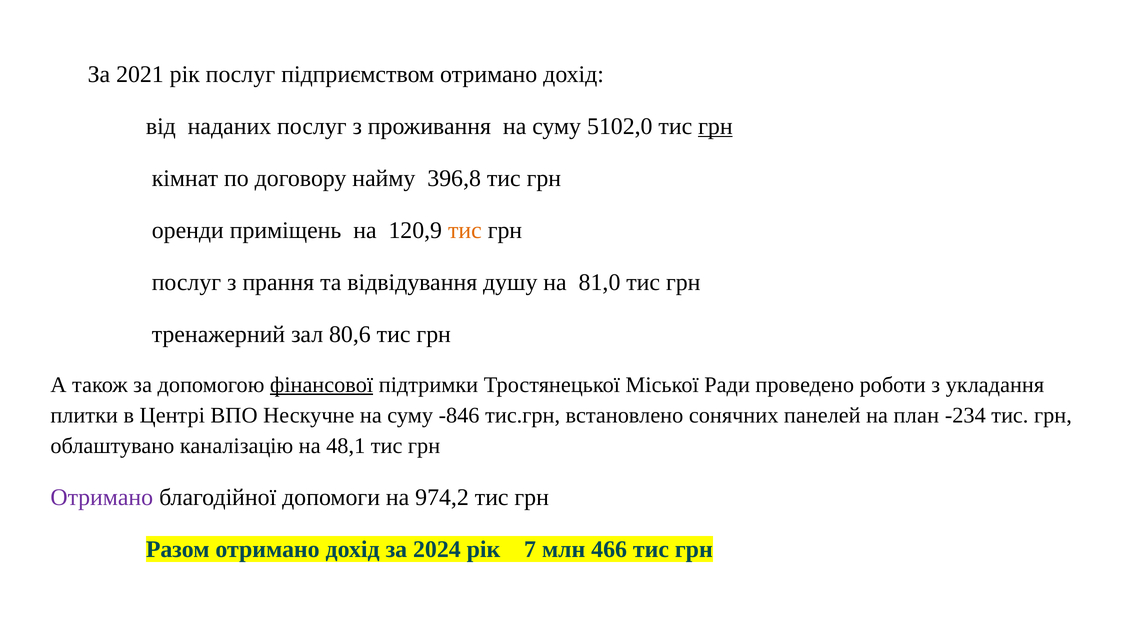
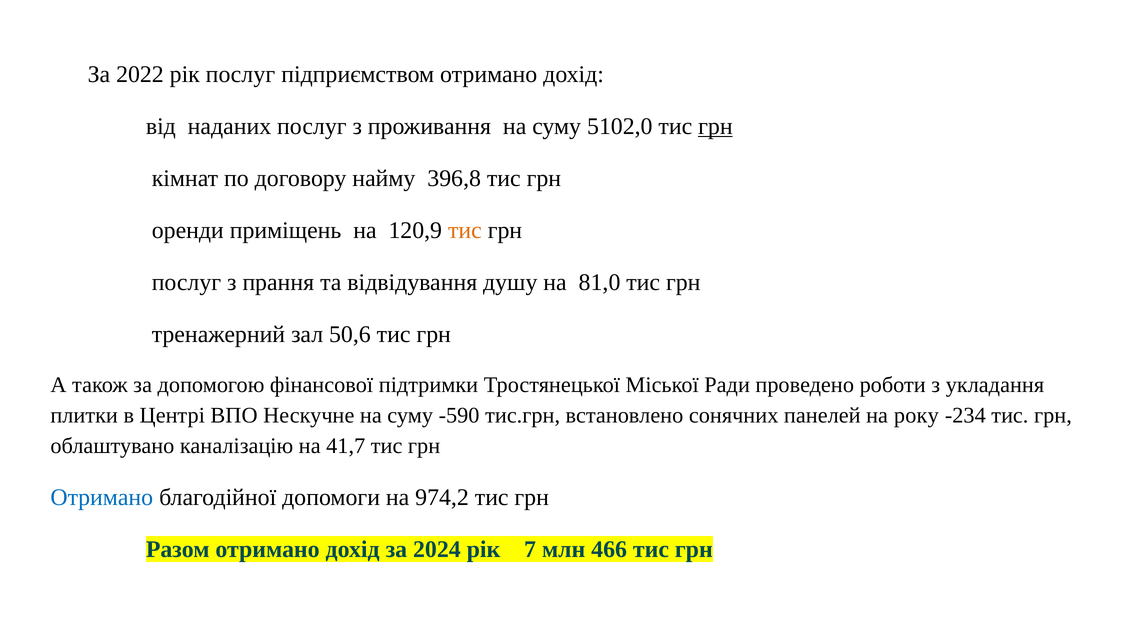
2021: 2021 -> 2022
80,6: 80,6 -> 50,6
фінансової underline: present -> none
-846: -846 -> -590
план: план -> року
48,1: 48,1 -> 41,7
Отримано at (102, 497) colour: purple -> blue
